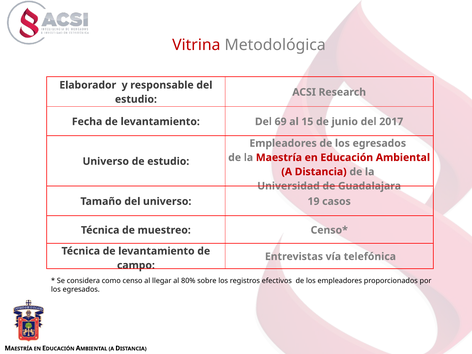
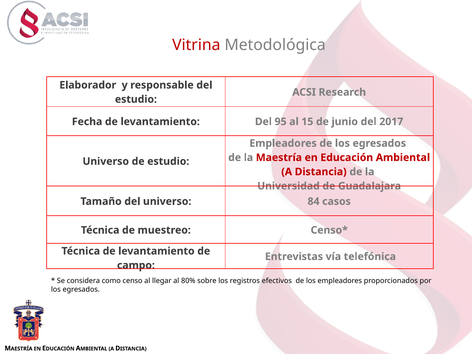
69: 69 -> 95
19: 19 -> 84
